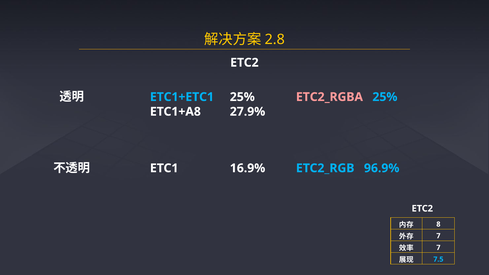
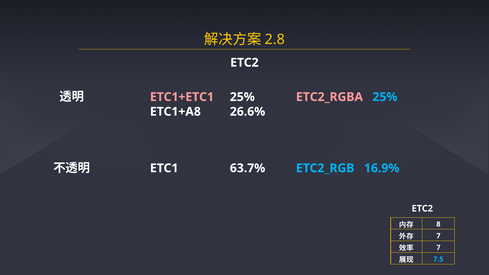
ETC1+ETC1 colour: light blue -> pink
27.9%: 27.9% -> 26.6%
16.9%: 16.9% -> 63.7%
96.9%: 96.9% -> 16.9%
